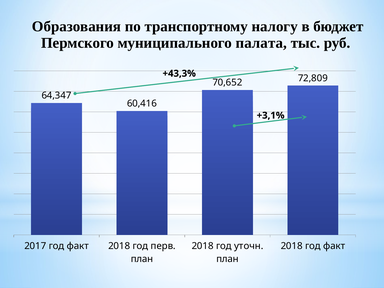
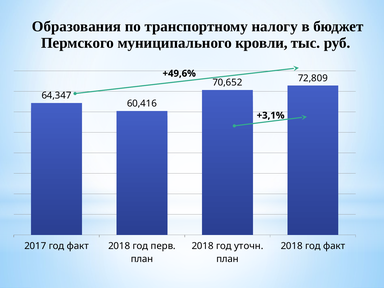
палата: палата -> кровли
+43,3%: +43,3% -> +49,6%
